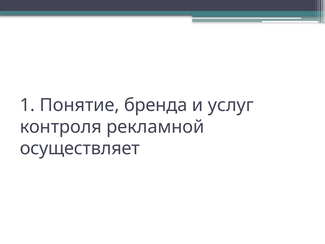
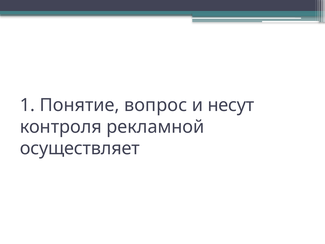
бренда: бренда -> вопрос
услуг: услуг -> несут
